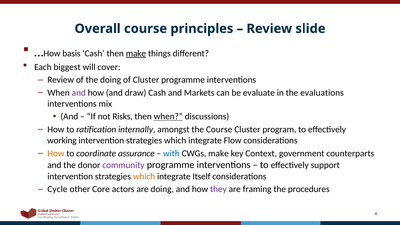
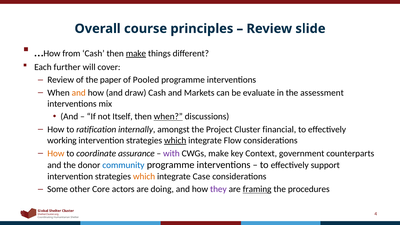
basis: basis -> from
biggest: biggest -> further
the doing: doing -> paper
of Cluster: Cluster -> Pooled
and at (79, 93) colour: purple -> orange
evaluations: evaluations -> assessment
Risks: Risks -> Itself
the Course: Course -> Project
program: program -> financial
which at (175, 140) underline: none -> present
with colour: blue -> purple
community colour: purple -> blue
Itself: Itself -> Case
Cycle: Cycle -> Some
framing underline: none -> present
